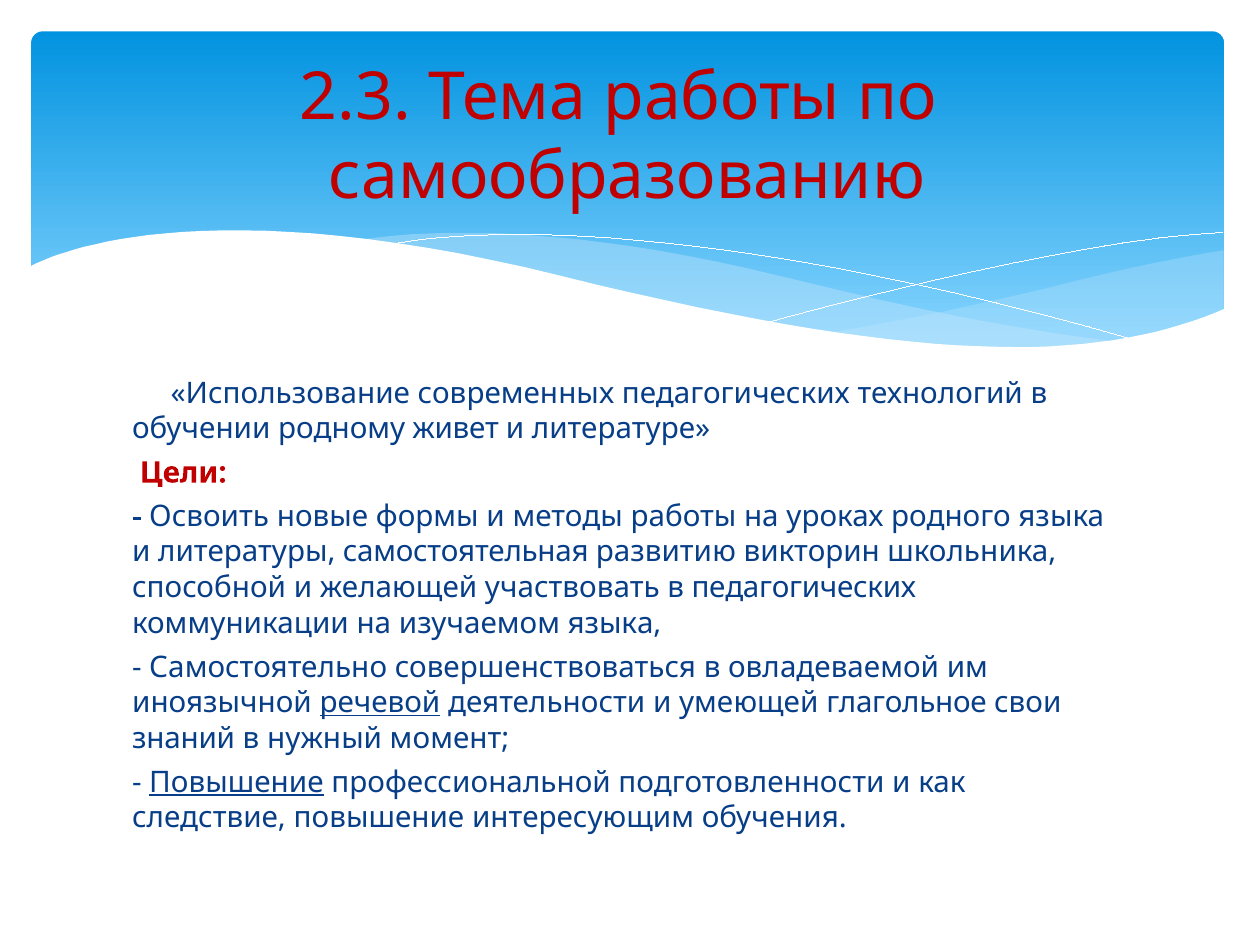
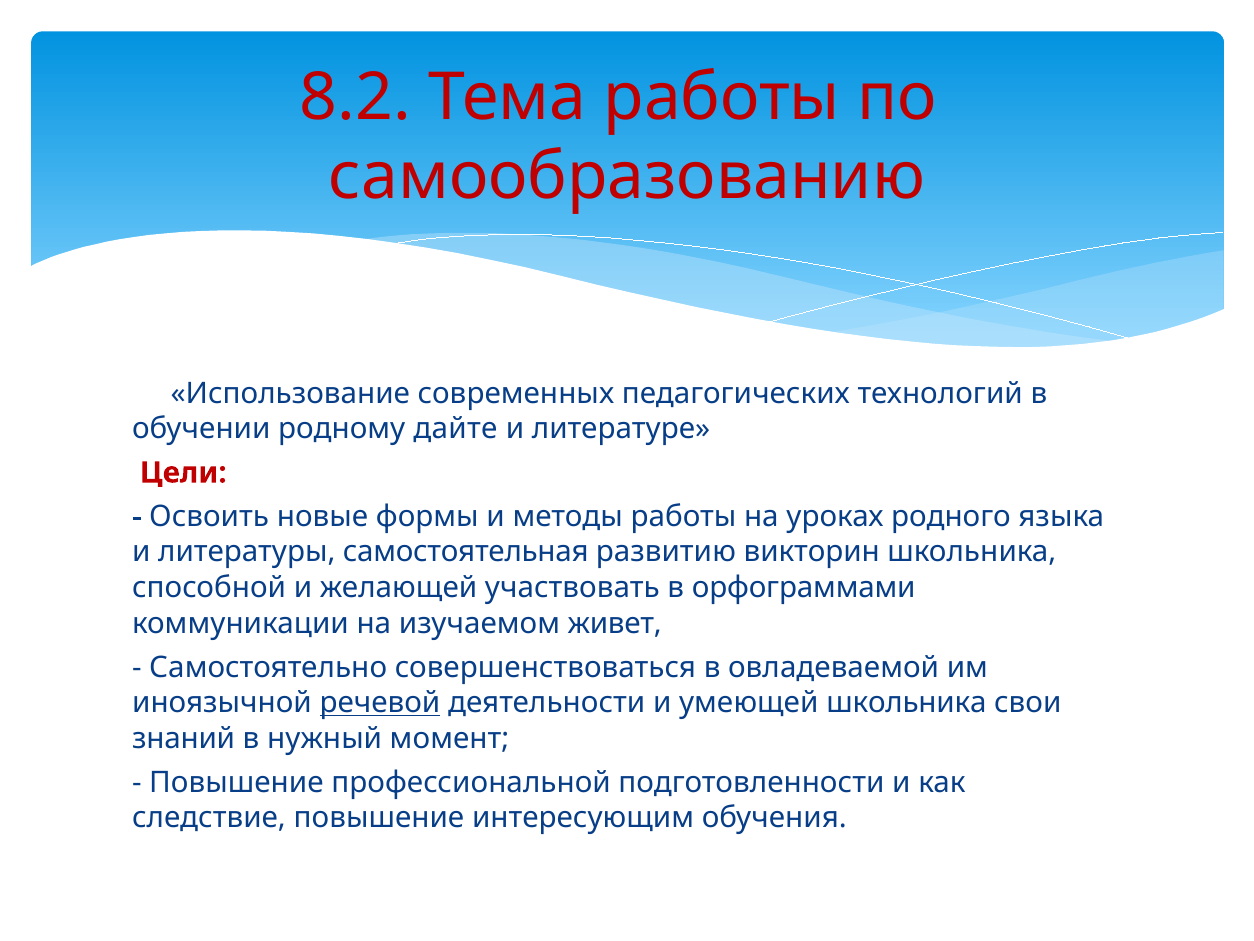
2.3: 2.3 -> 8.2
живет: живет -> дайте
в педагогических: педагогических -> орфограммами
изучаемом языка: языка -> живет
умеющей глагольное: глагольное -> школьника
Повышение at (236, 782) underline: present -> none
